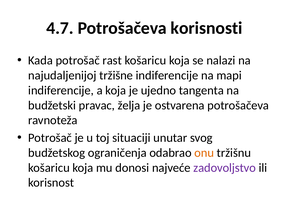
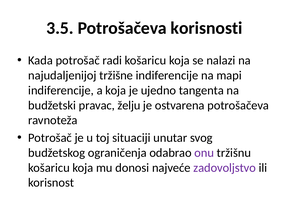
4.7: 4.7 -> 3.5
rast: rast -> radi
želja: želja -> želju
onu colour: orange -> purple
